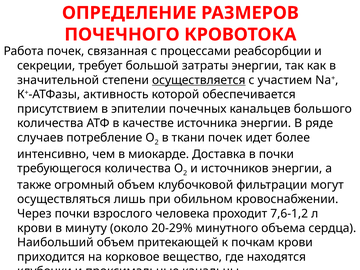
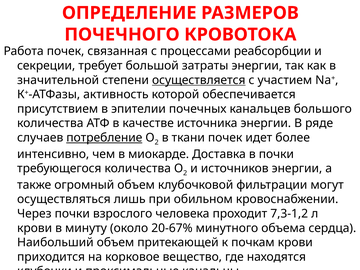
потребление underline: none -> present
7,6-1,2: 7,6-1,2 -> 7,3-1,2
20-29%: 20-29% -> 20-67%
